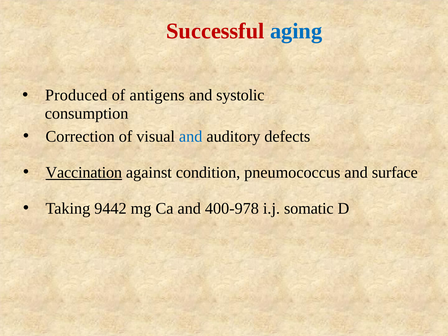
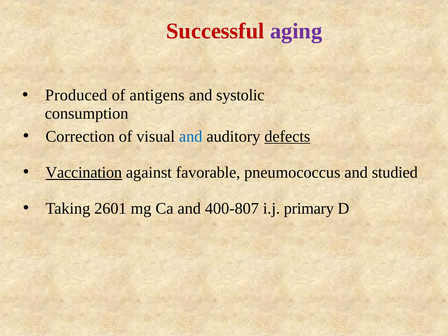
aging colour: blue -> purple
defects underline: none -> present
condition: condition -> favorable
surface: surface -> studied
9442: 9442 -> 2601
400-978: 400-978 -> 400-807
somatic: somatic -> primary
